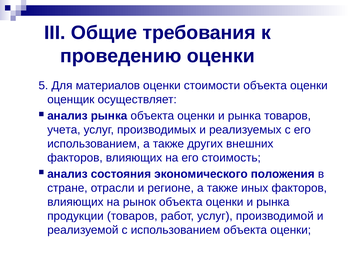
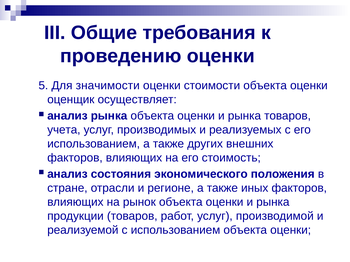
материалов: материалов -> значимости
